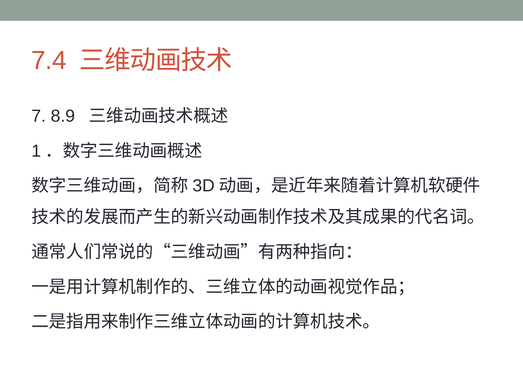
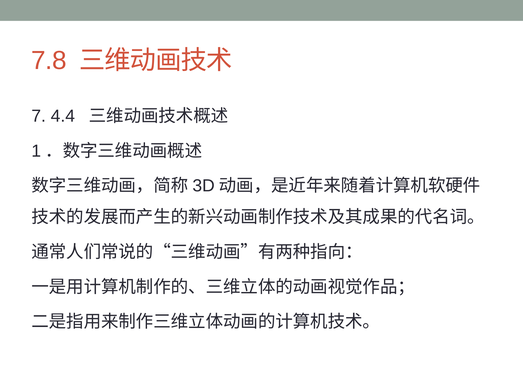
7.4: 7.4 -> 7.8
8.9: 8.9 -> 4.4
